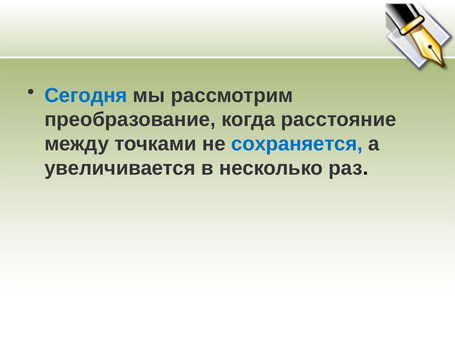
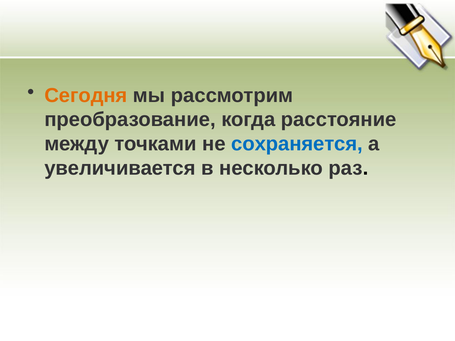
Сегодня colour: blue -> orange
